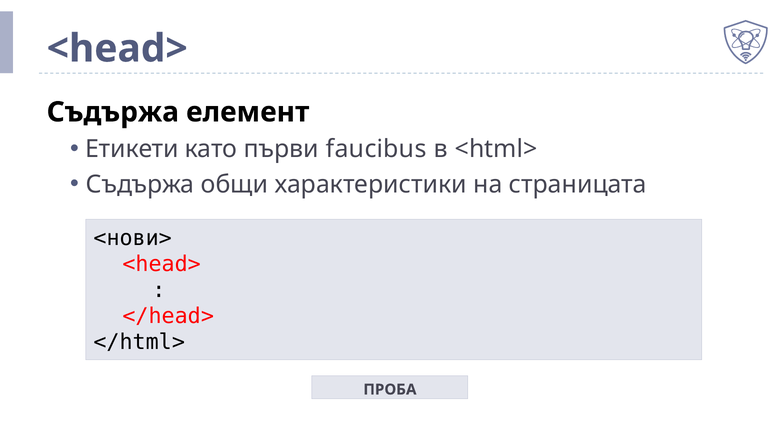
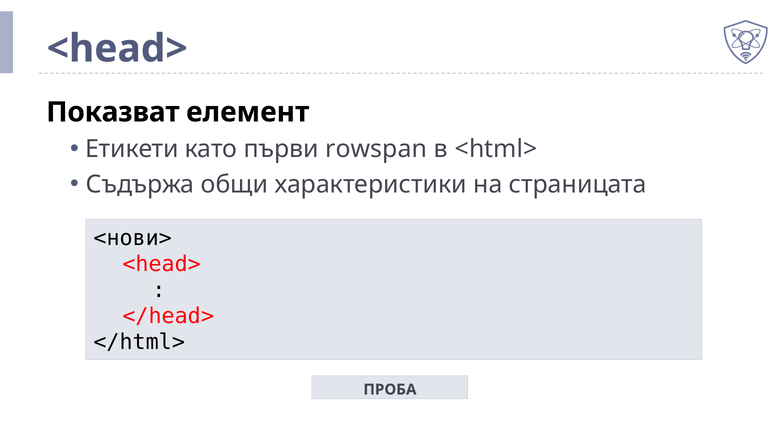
Съдържа at (113, 112): Съдържа -> Показват
faucibus: faucibus -> rowspan
